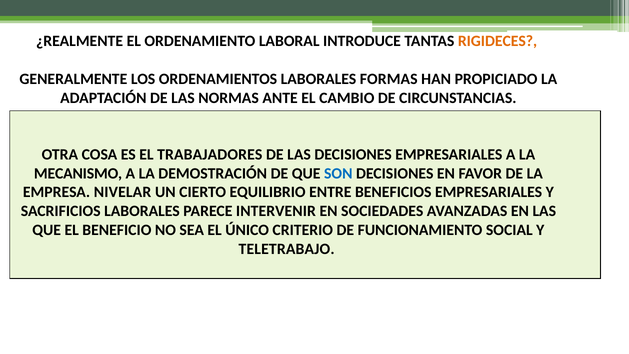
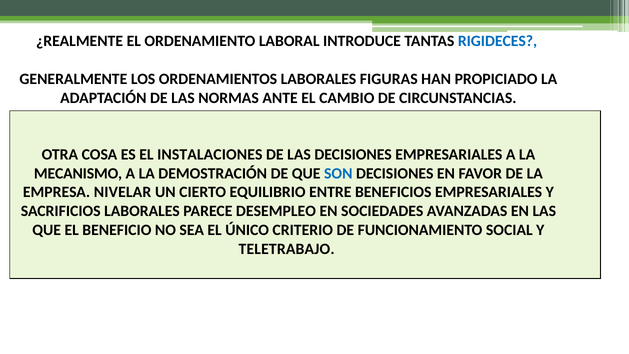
RIGIDECES colour: orange -> blue
FORMAS: FORMAS -> FIGURAS
TRABAJADORES: TRABAJADORES -> INSTALACIONES
INTERVENIR: INTERVENIR -> DESEMPLEO
